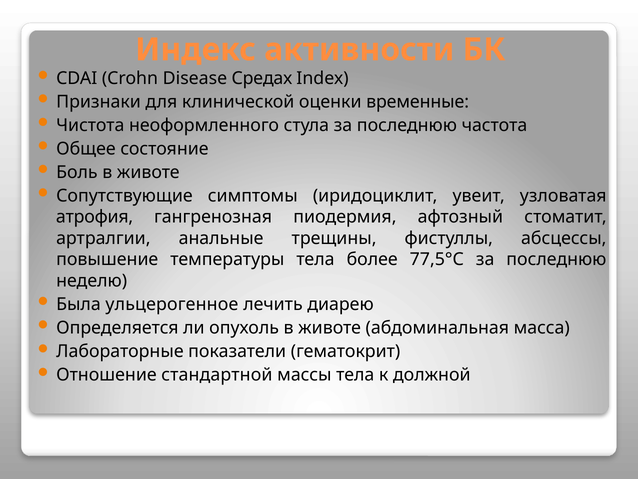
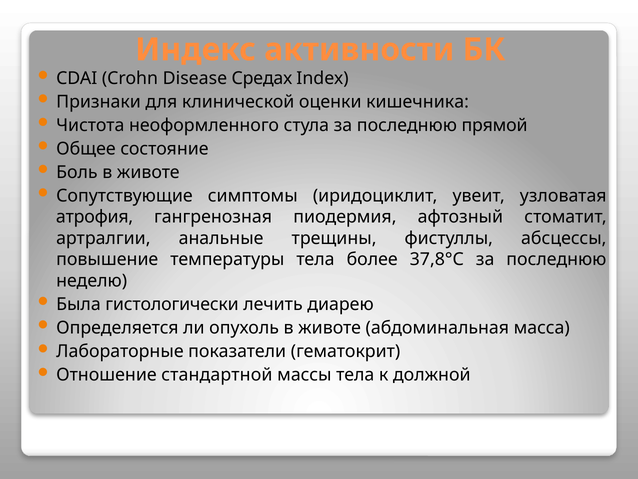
временные: временные -> кишечника
частота: частота -> прямой
77,5°С: 77,5°С -> 37,8°С
ульцерогенное: ульцерогенное -> гистологически
